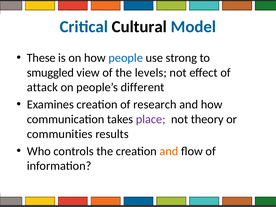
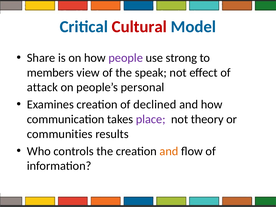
Cultural colour: black -> red
These: These -> Share
people colour: blue -> purple
smuggled: smuggled -> members
levels: levels -> speak
different: different -> personal
research: research -> declined
